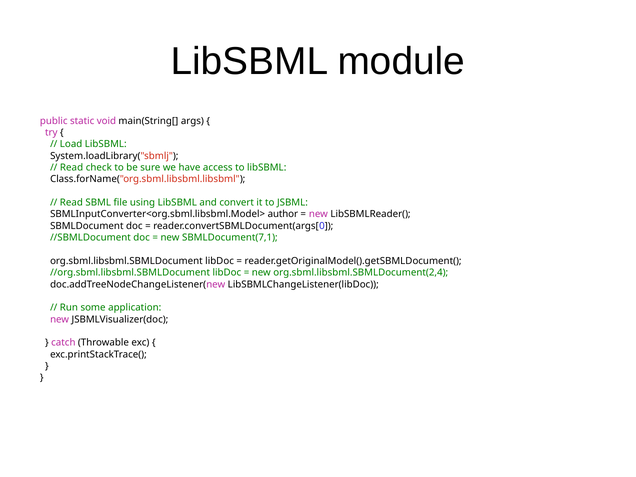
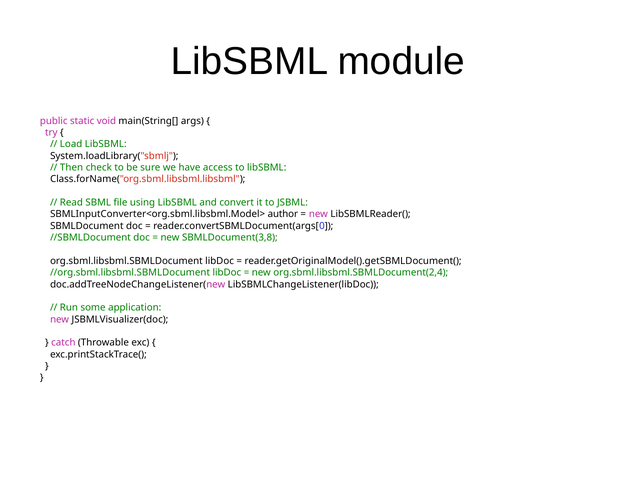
Read at (71, 168): Read -> Then
SBMLDocument(7,1: SBMLDocument(7,1 -> SBMLDocument(3,8
